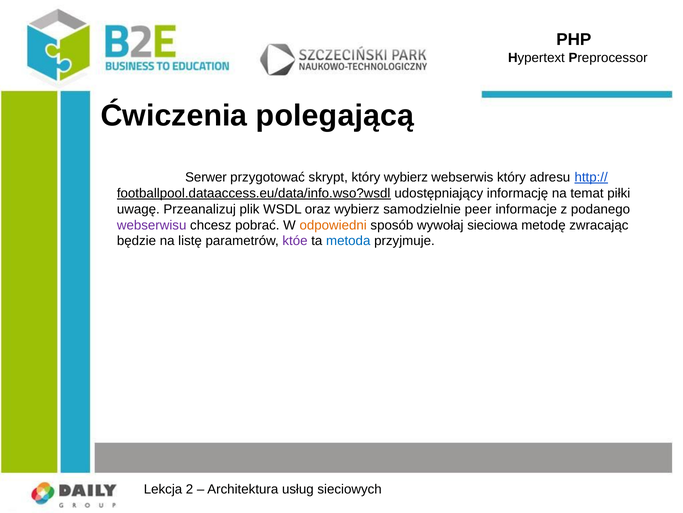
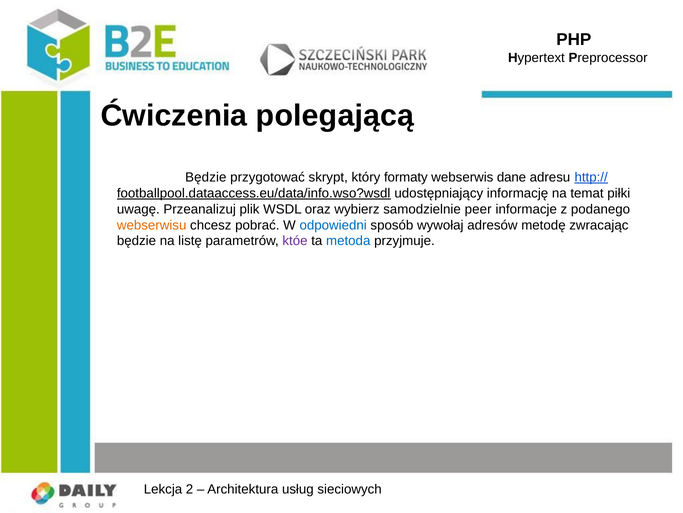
Serwer at (206, 177): Serwer -> Będzie
który wybierz: wybierz -> formaty
webserwis który: który -> dane
webserwisu colour: purple -> orange
odpowiedni colour: orange -> blue
sieciowa: sieciowa -> adresów
